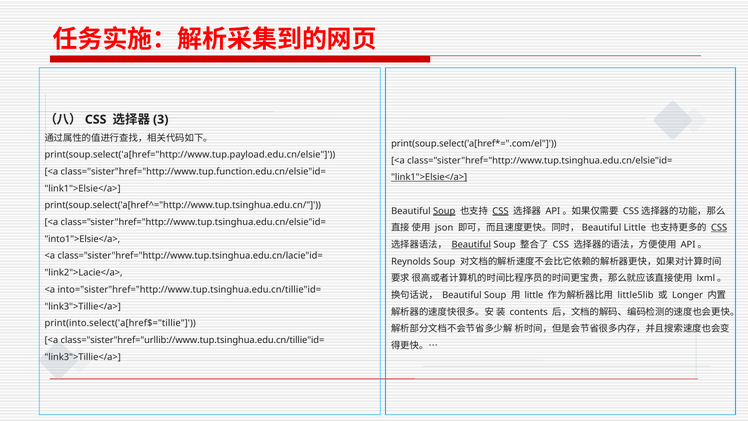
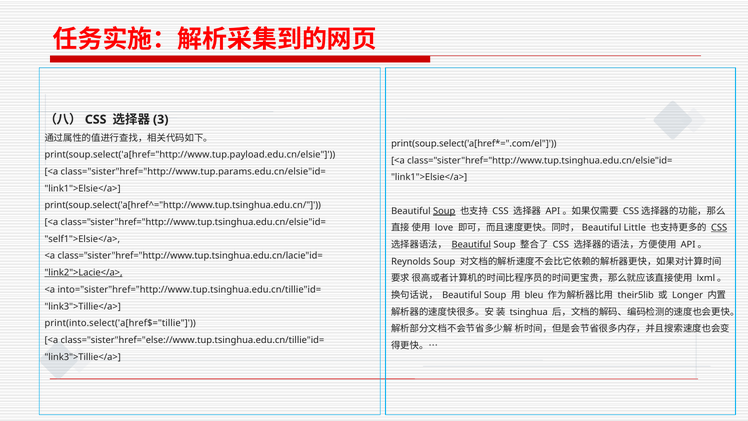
class="sister"href="http://www.tup.function.edu.cn/elsie"id=: class="sister"href="http://www.tup.function.edu.cn/elsie"id= -> class="sister"href="http://www.tup.params.edu.cn/elsie"id=
link1">Elsie</a> at (429, 177) underline: present -> none
CSS at (500, 211) underline: present -> none
json: json -> love
into1">Elsie</a>: into1">Elsie</a> -> self1">Elsie</a>
link2">Lacie</a> underline: none -> present
little at (534, 295): little -> bleu
little5lib: little5lib -> their5lib
contents: contents -> tsinghua
class="sister"href="urllib://www.tup.tsinghua.edu.cn/tillie"id=: class="sister"href="urllib://www.tup.tsinghua.edu.cn/tillie"id= -> class="sister"href="else://www.tup.tsinghua.edu.cn/tillie"id=
